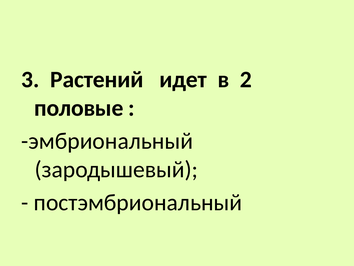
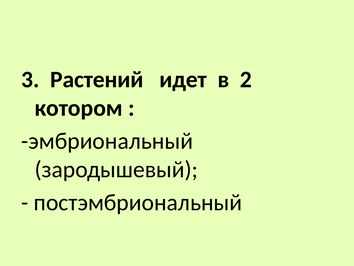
половые: половые -> котором
